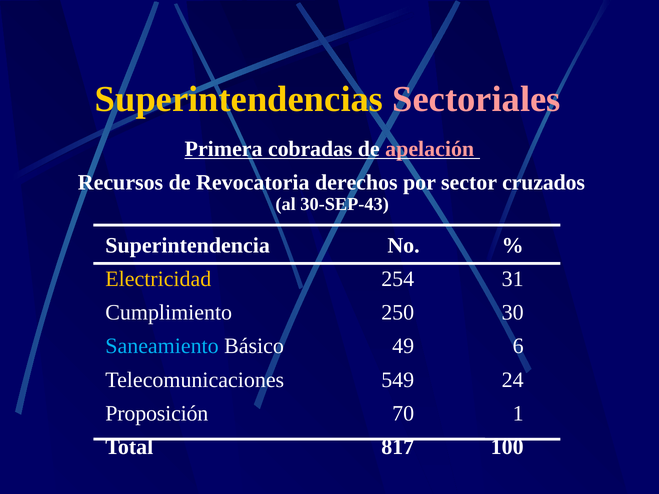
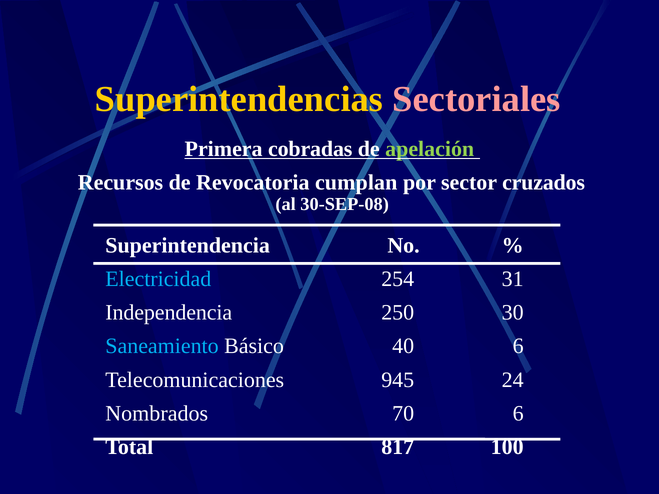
apelación colour: pink -> light green
derechos: derechos -> cumplan
30-SEP-43: 30-SEP-43 -> 30-SEP-08
Electricidad colour: yellow -> light blue
Cumplimiento: Cumplimiento -> Independencia
49: 49 -> 40
549: 549 -> 945
Proposición: Proposición -> Nombrados
70 1: 1 -> 6
